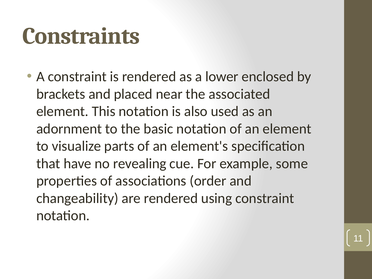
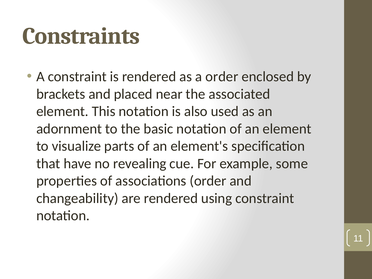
a lower: lower -> order
